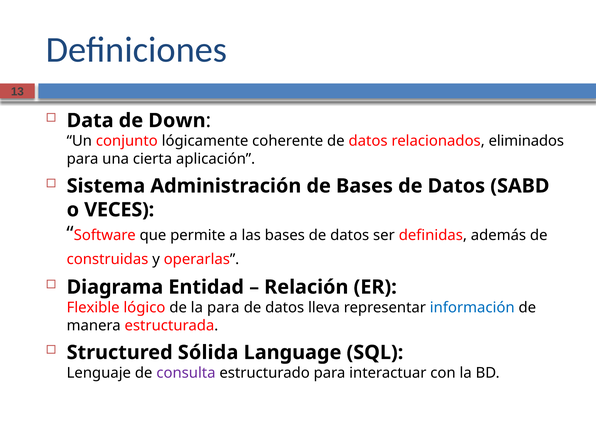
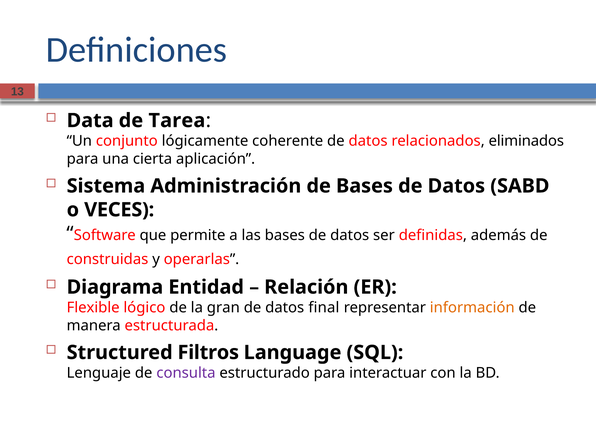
Down: Down -> Tarea
la para: para -> gran
lleva: lleva -> final
información colour: blue -> orange
Sólida: Sólida -> Filtros
